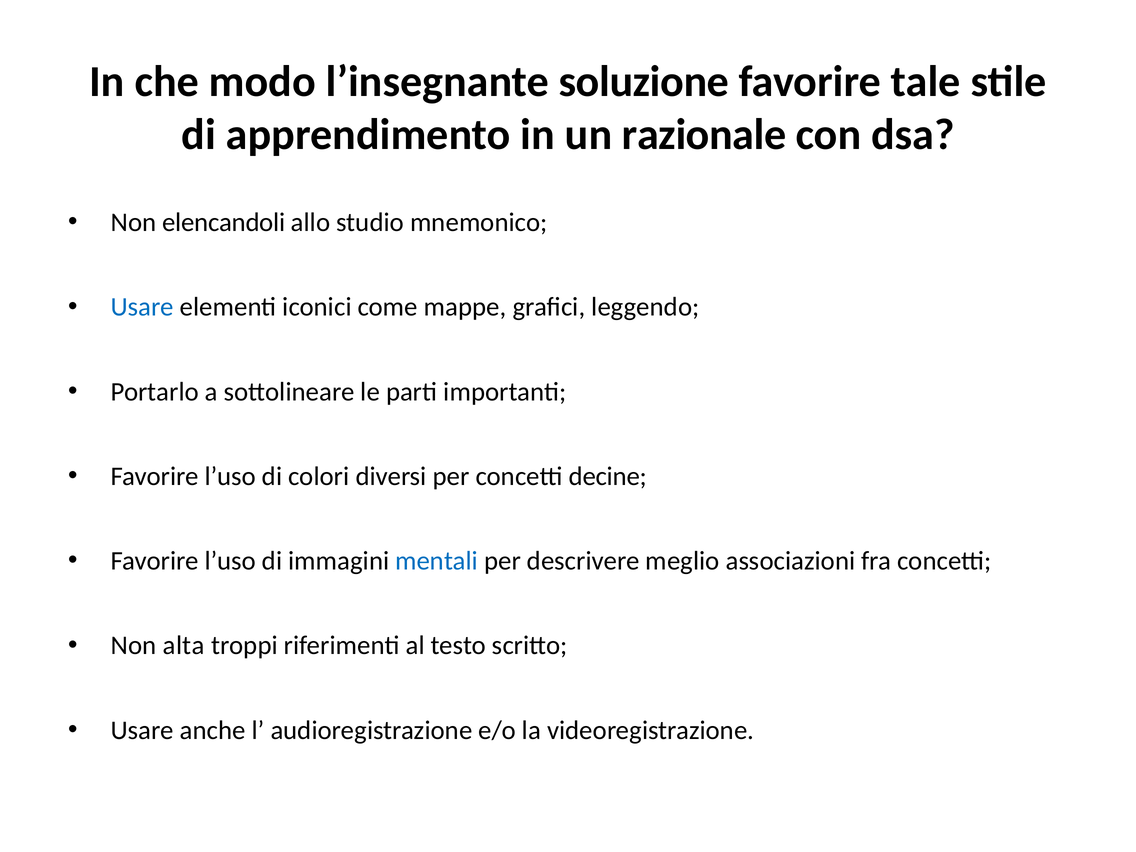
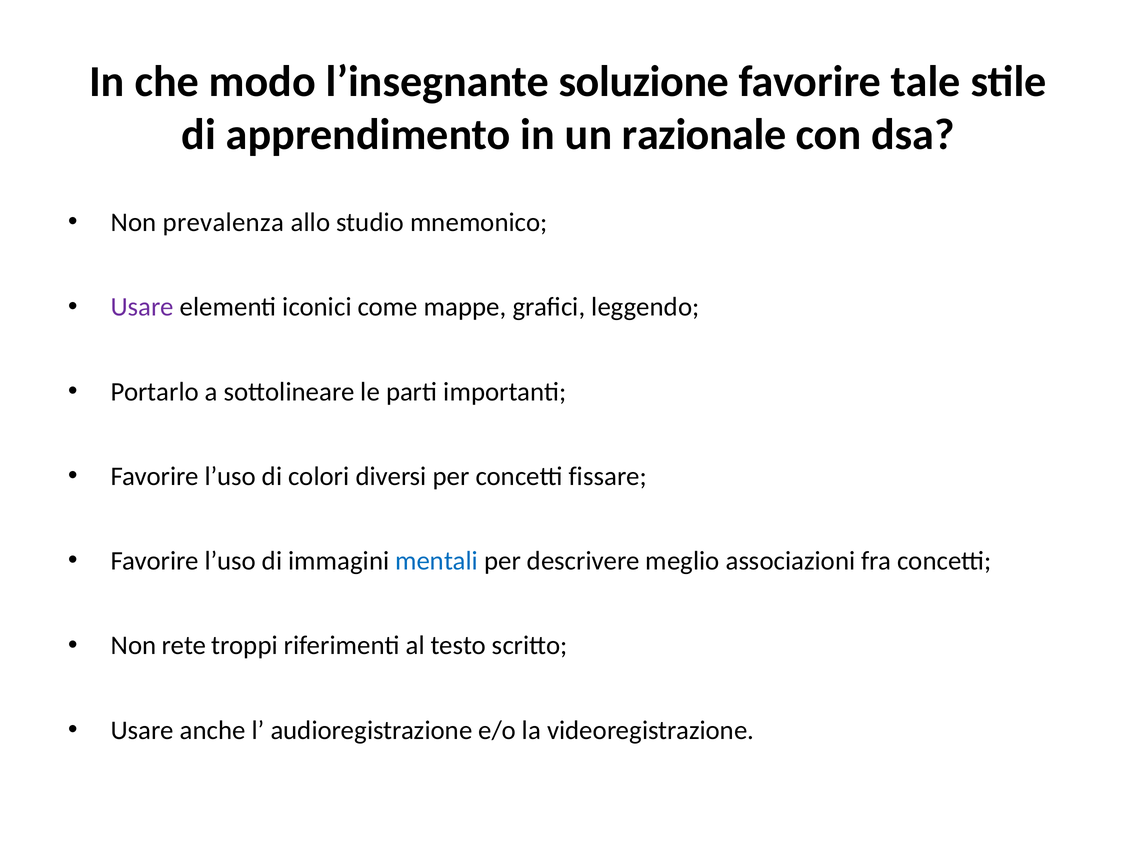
elencandoli: elencandoli -> prevalenza
Usare at (142, 307) colour: blue -> purple
decine: decine -> fissare
alta: alta -> rete
